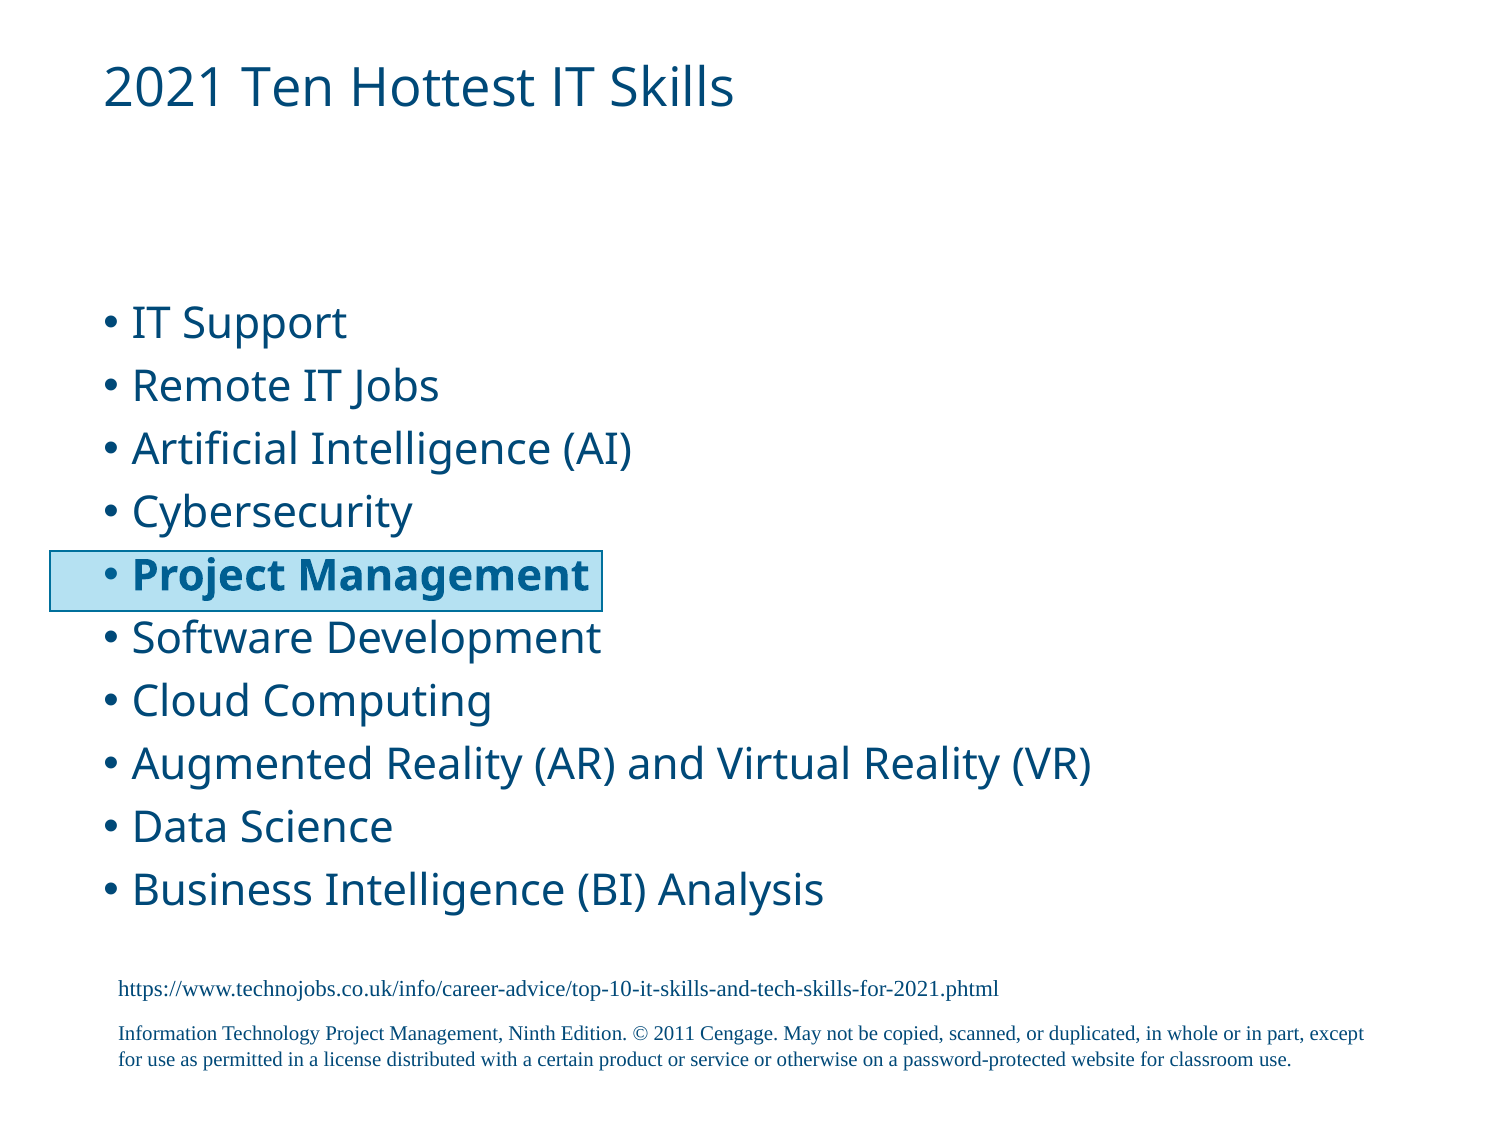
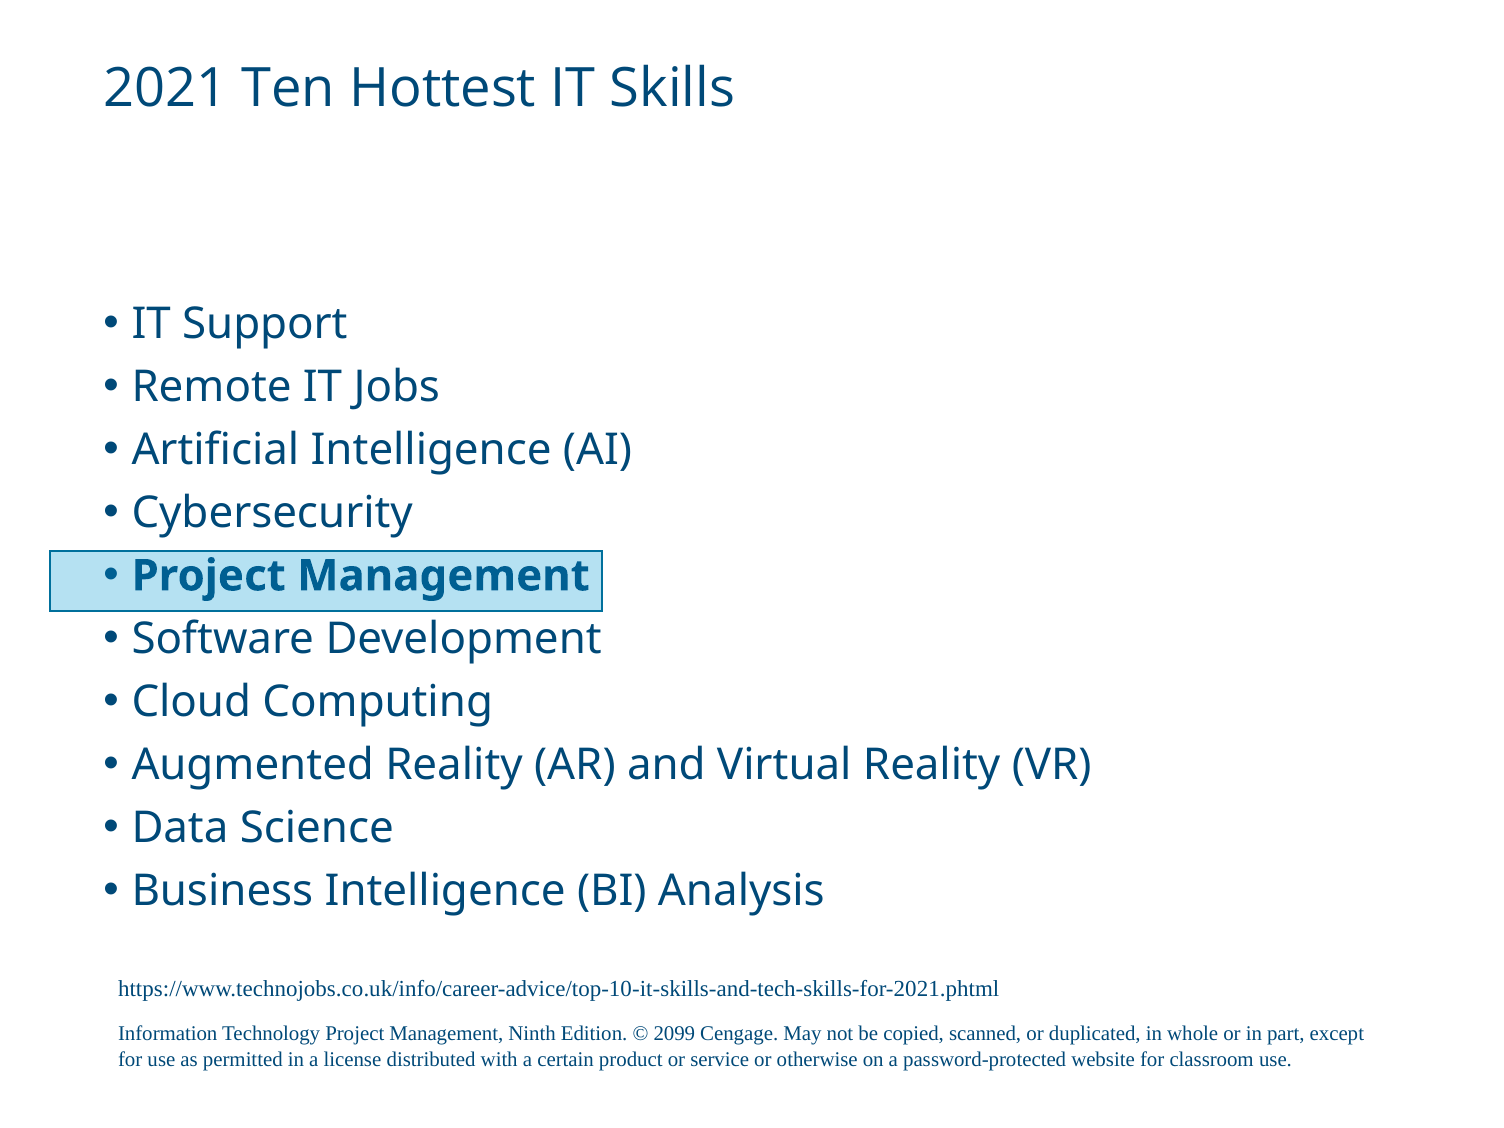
2011: 2011 -> 2099
